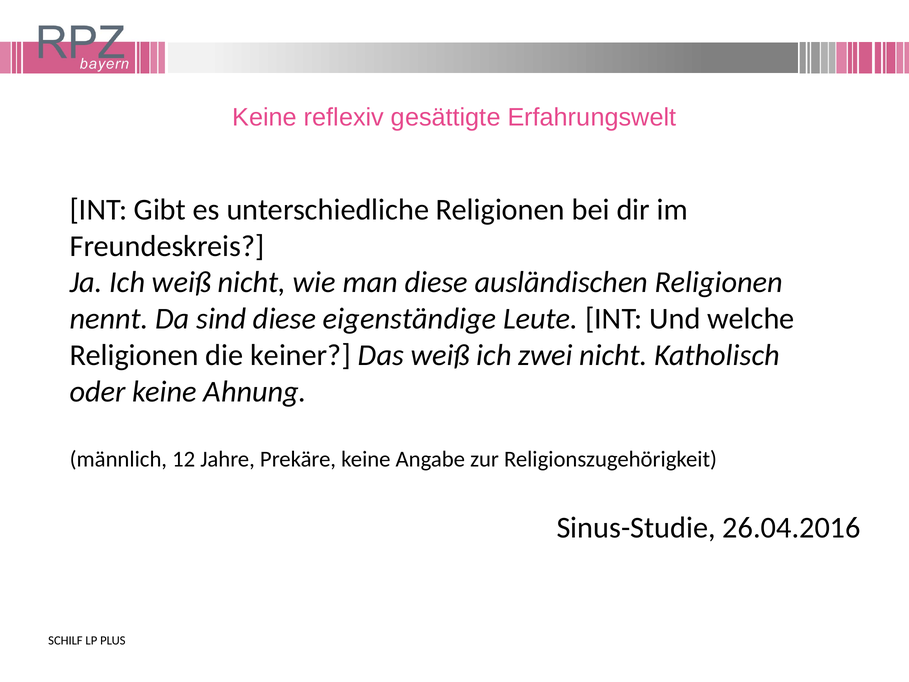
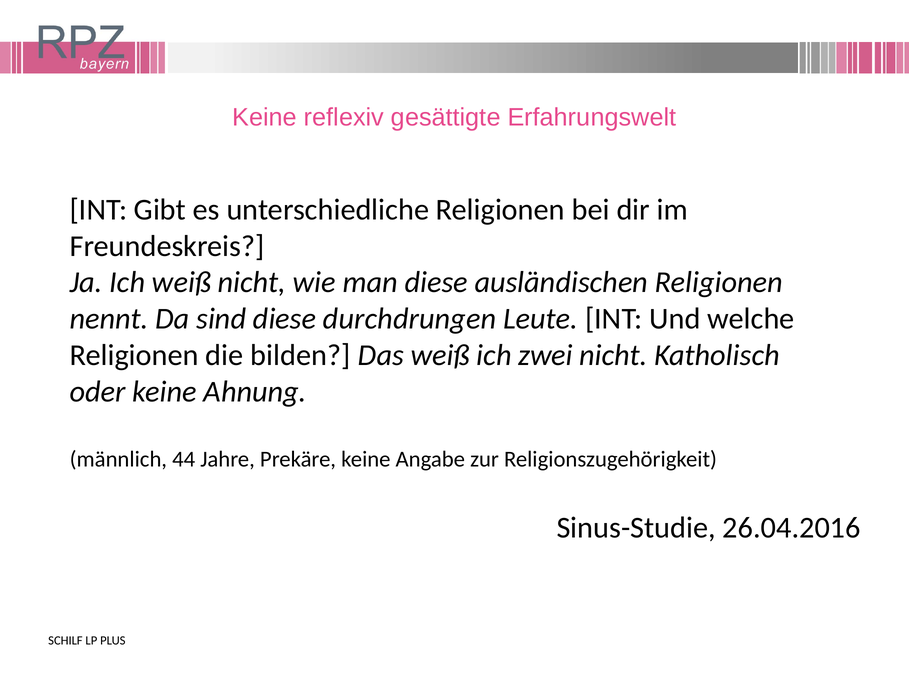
eigenständige: eigenständige -> durchdrungen
keiner: keiner -> bilden
12: 12 -> 44
